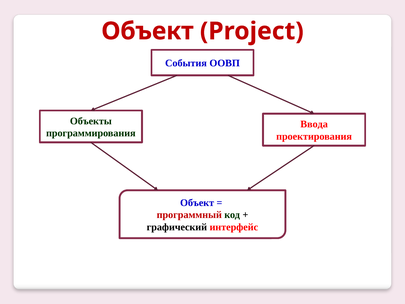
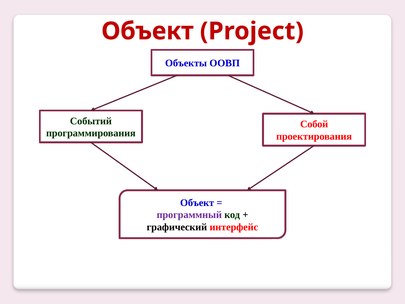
События: События -> Объекты
Объекты: Объекты -> Событий
Ввода: Ввода -> Собой
программный colour: red -> purple
